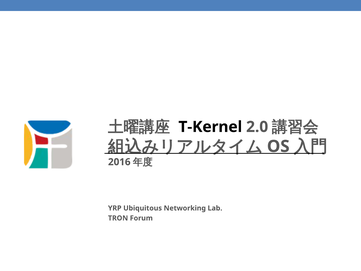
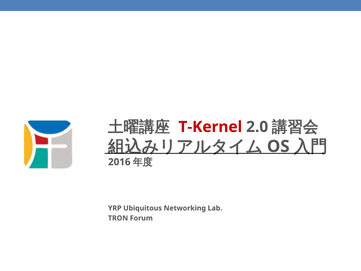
T-Kernel colour: black -> red
